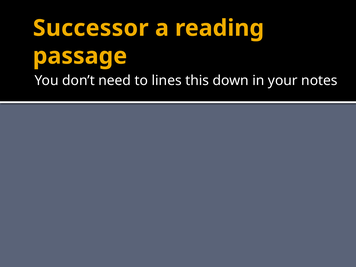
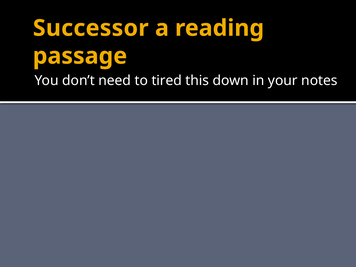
lines: lines -> tired
